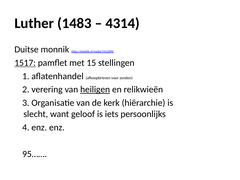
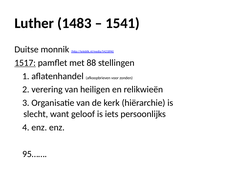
4314: 4314 -> 1541
15: 15 -> 88
heiligen underline: present -> none
